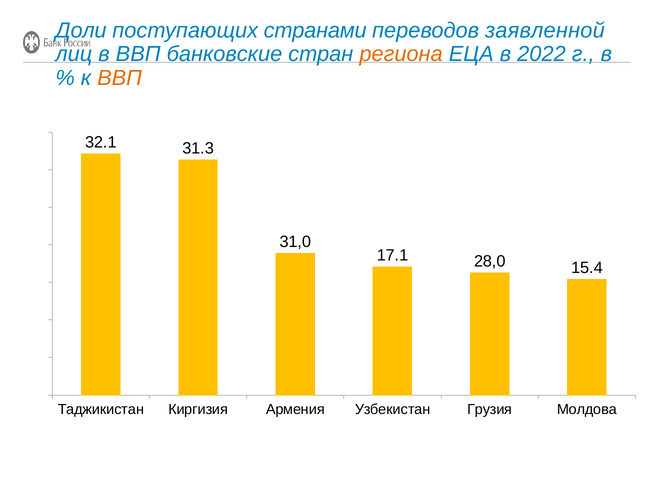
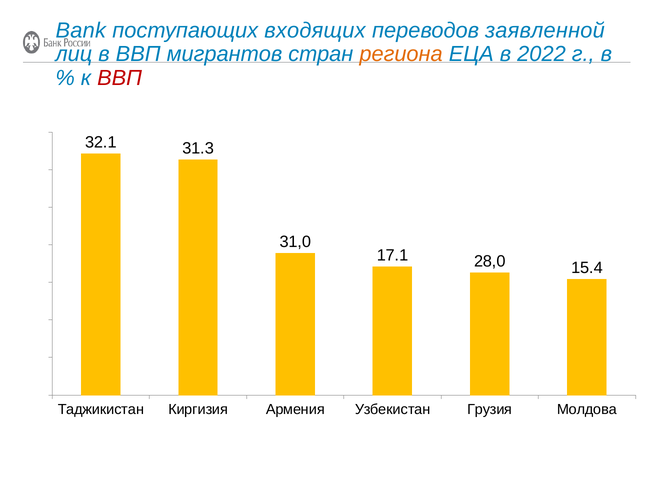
Доли: Доли -> Bank
странами: странами -> входящих
банковские: банковские -> мигрантов
ВВП at (120, 78) colour: orange -> red
